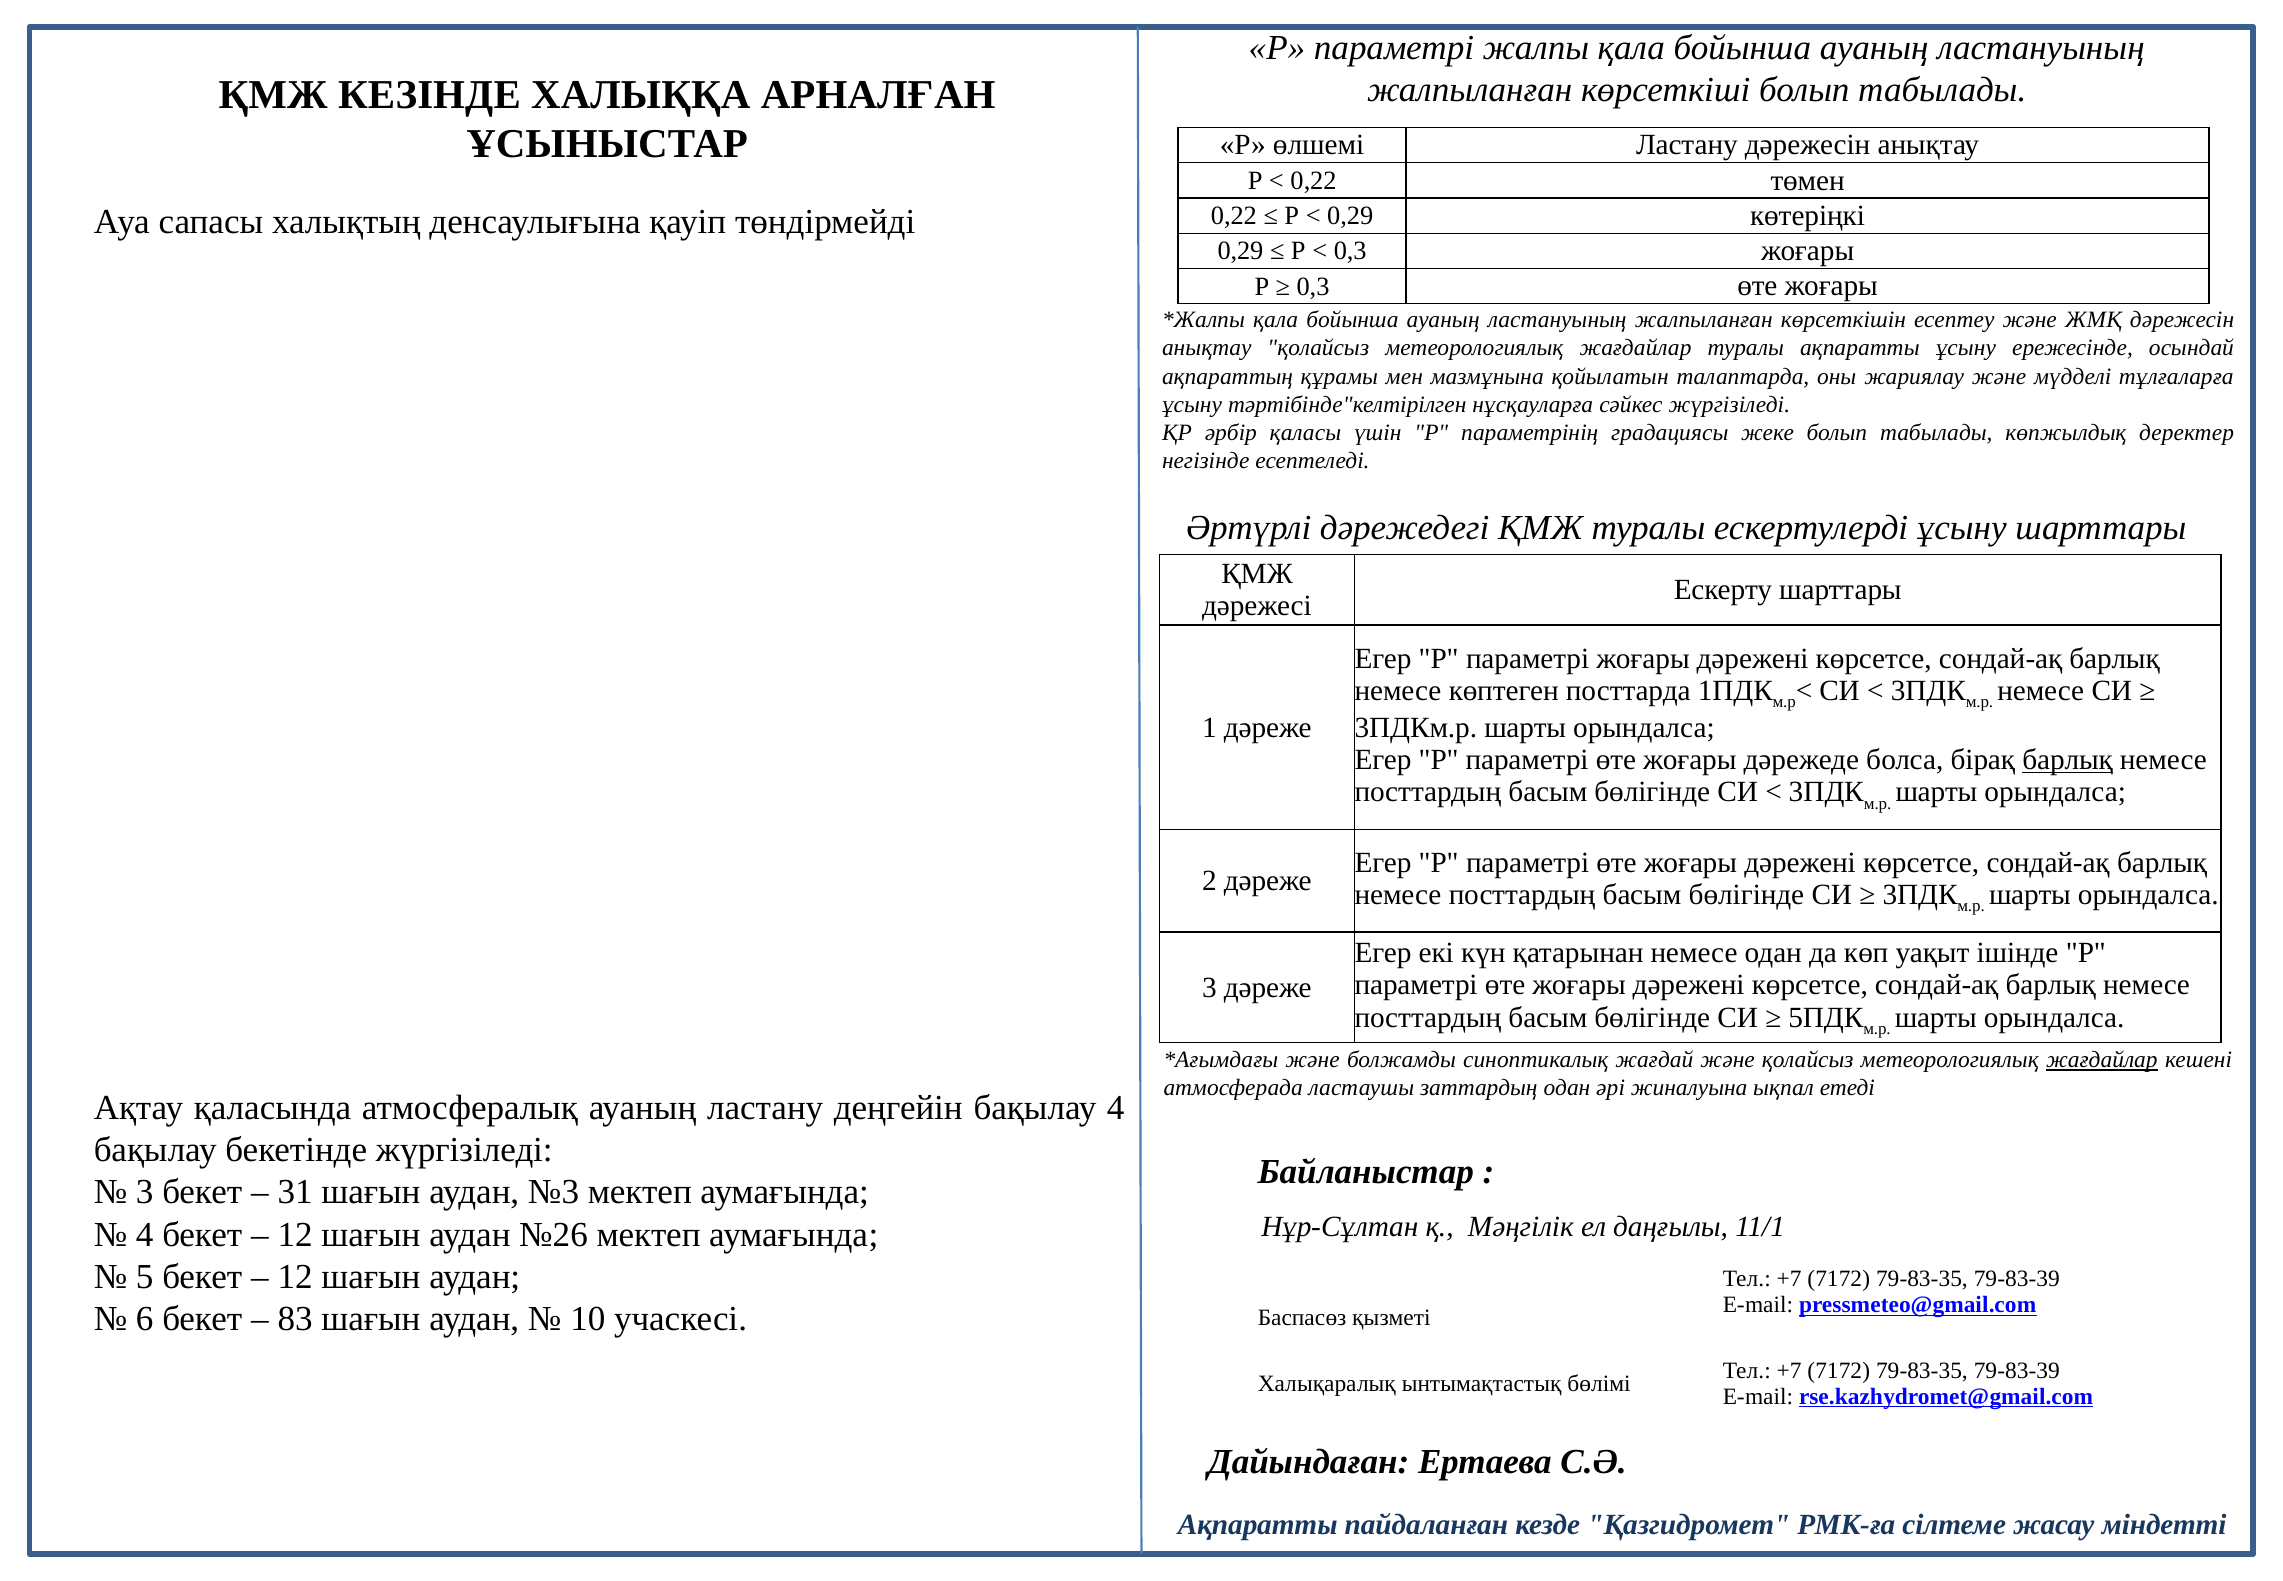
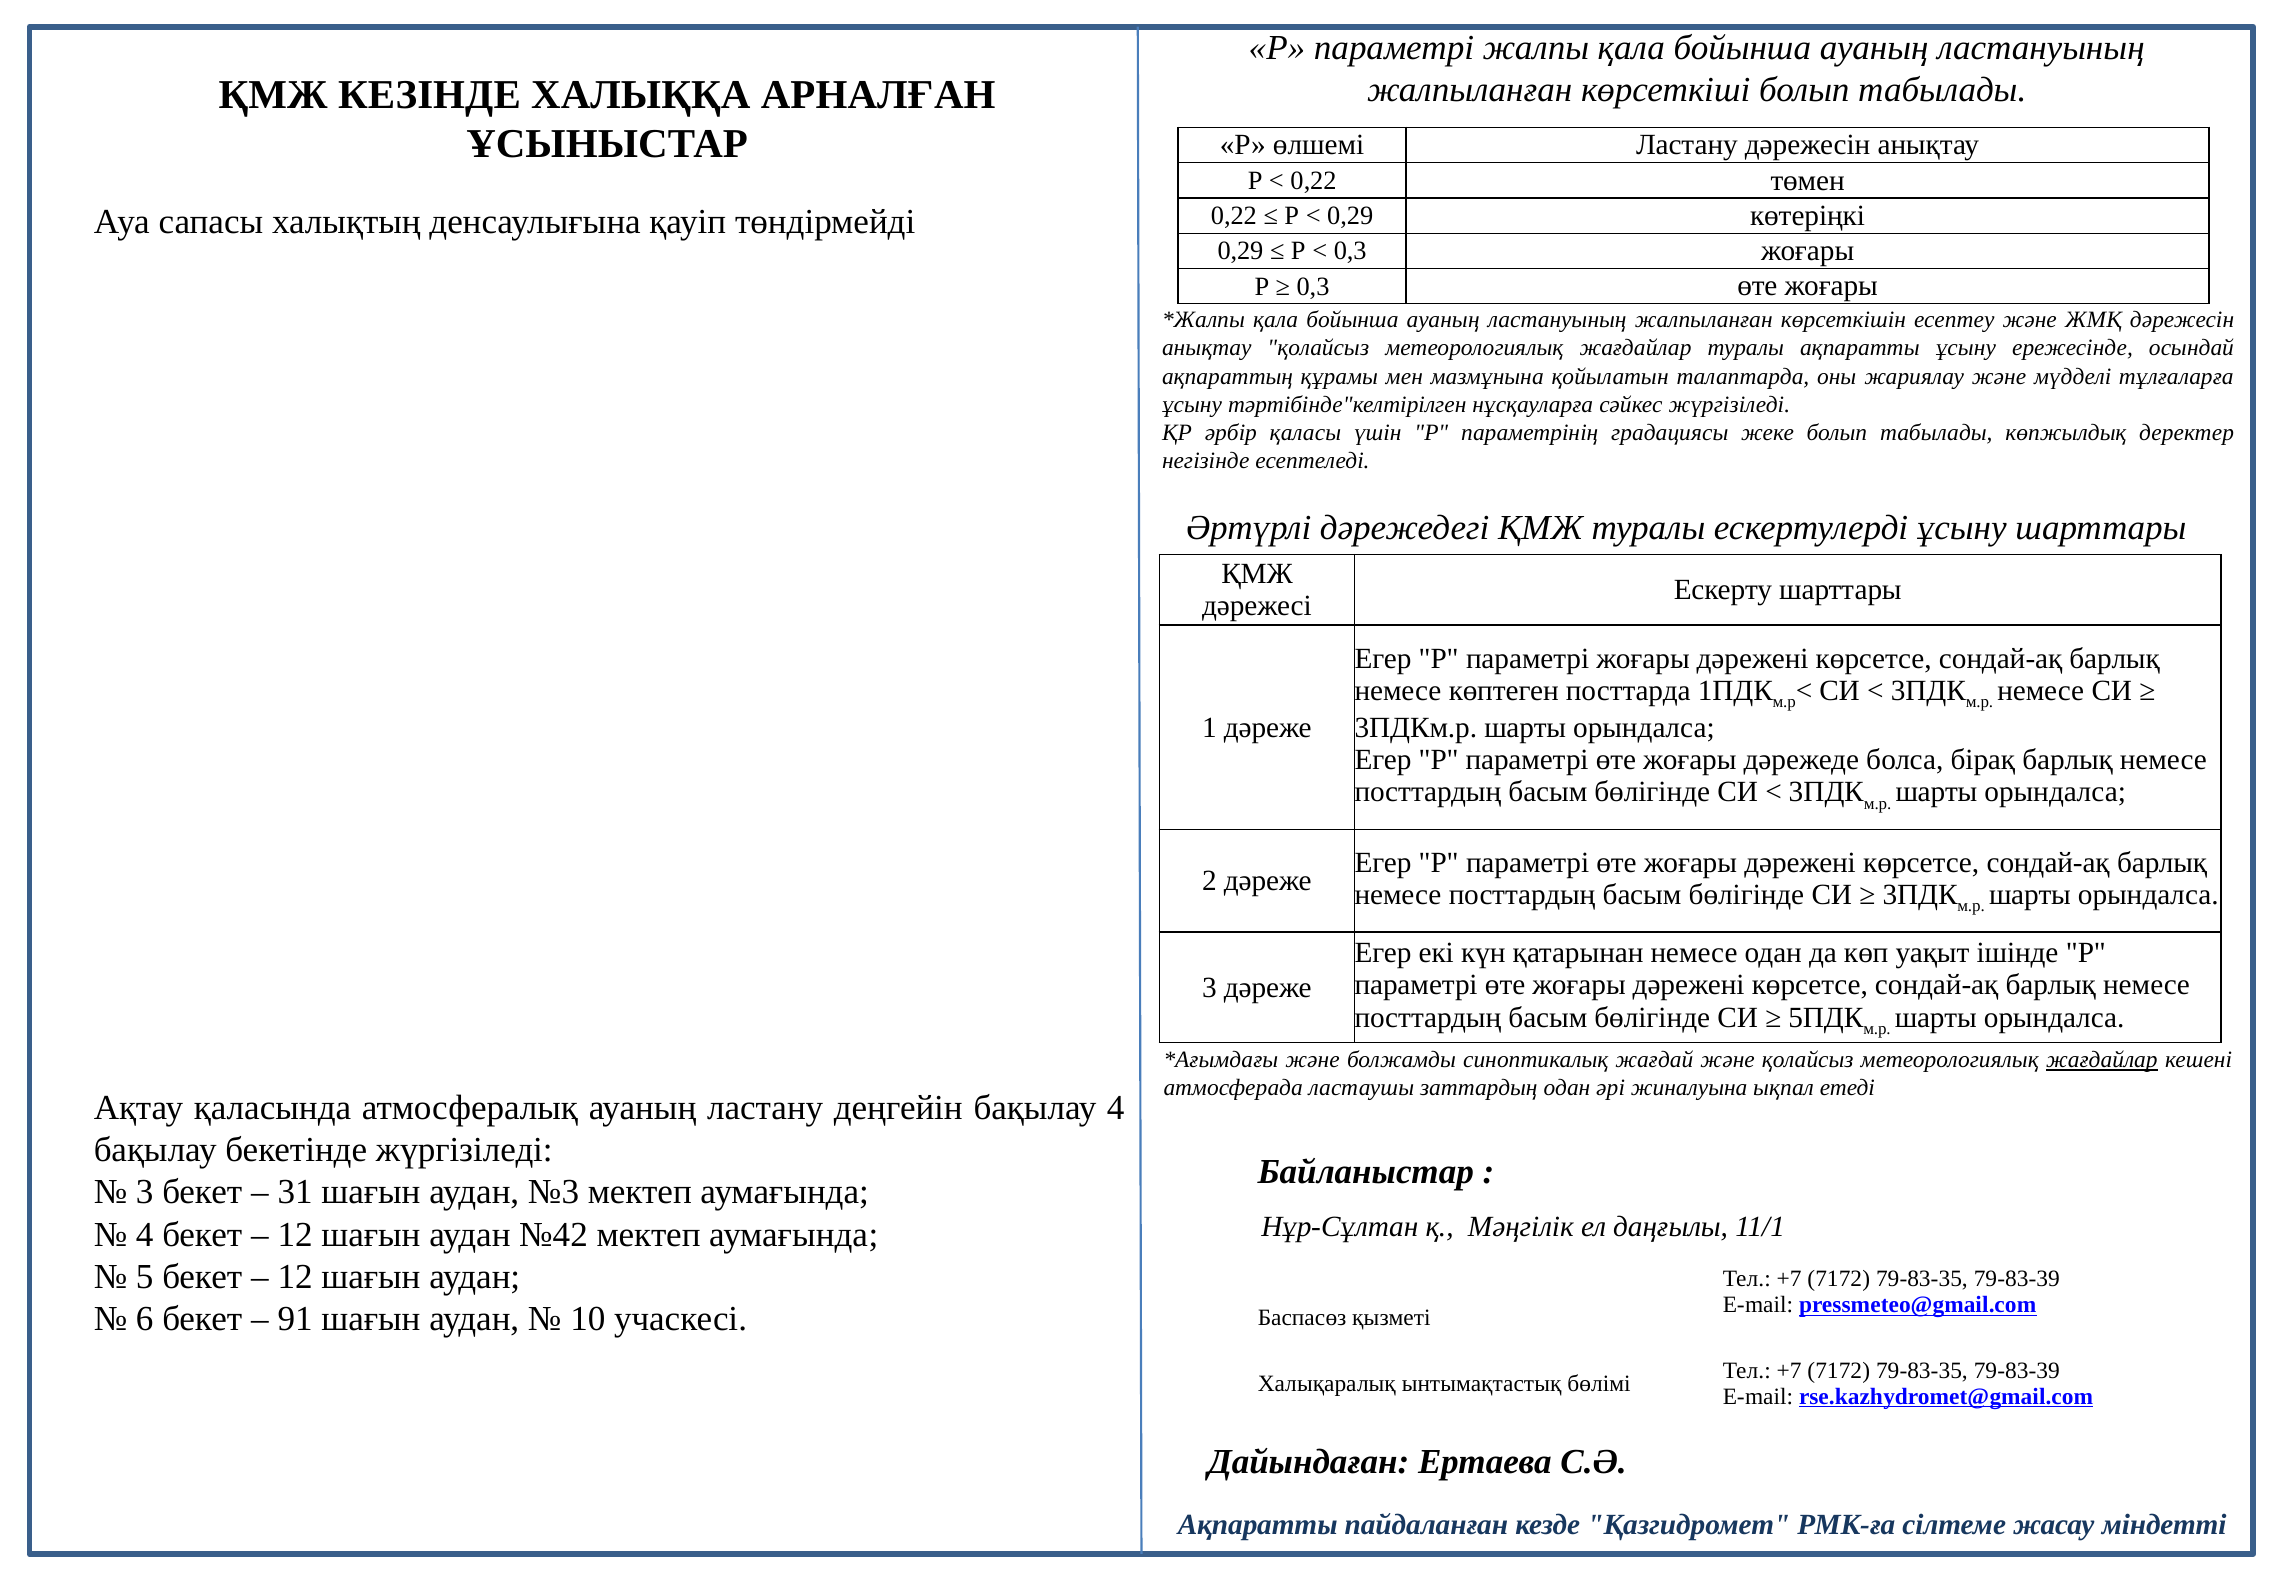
барлық at (2068, 760) underline: present -> none
№26: №26 -> №42
83: 83 -> 91
